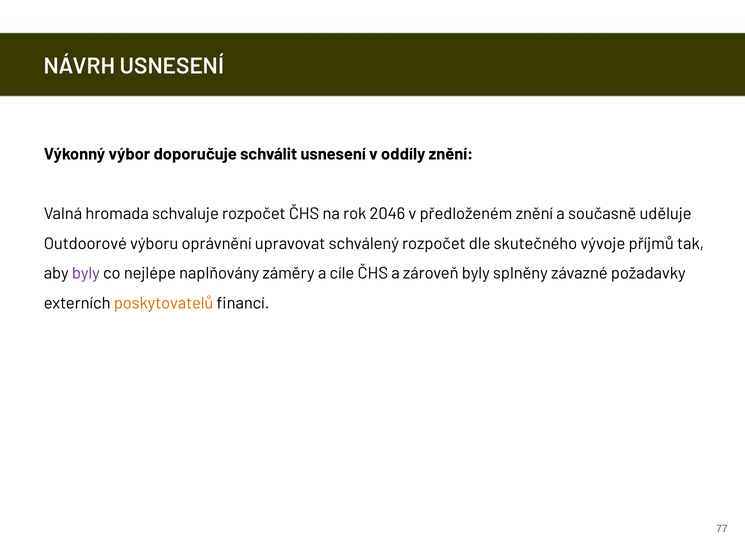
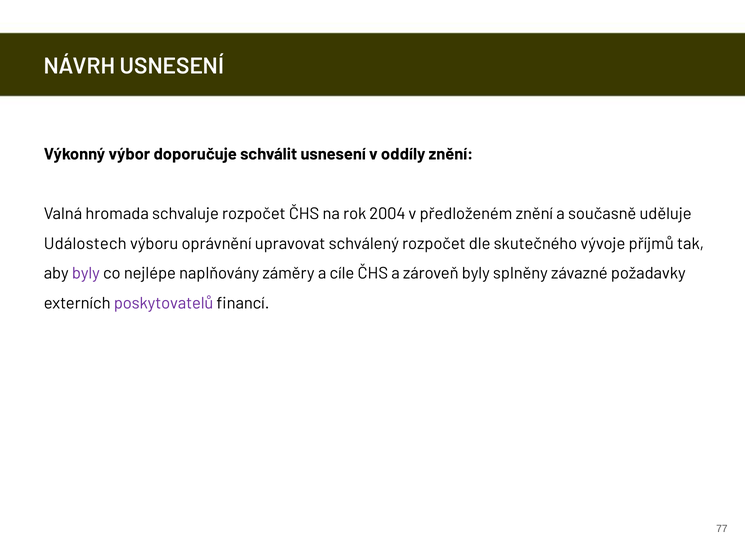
2046: 2046 -> 2004
Outdoorové: Outdoorové -> Událostech
poskytovatelů colour: orange -> purple
